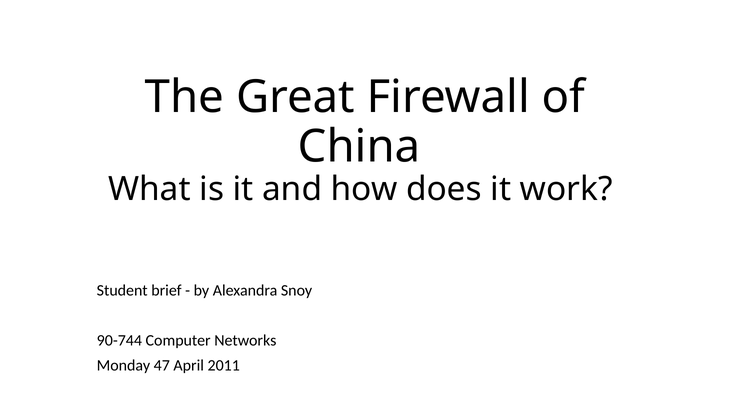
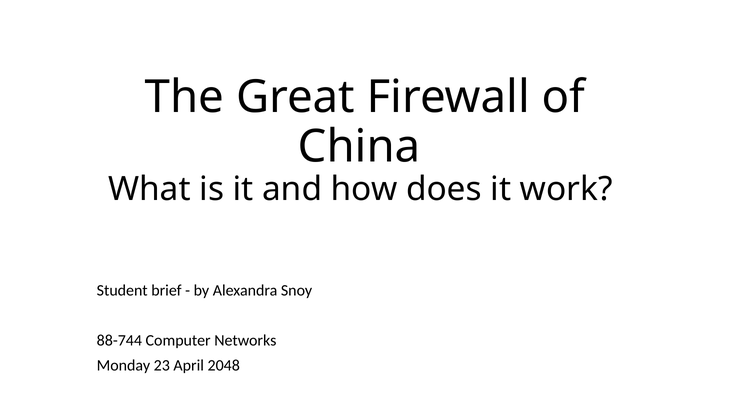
90-744: 90-744 -> 88-744
47: 47 -> 23
2011: 2011 -> 2048
